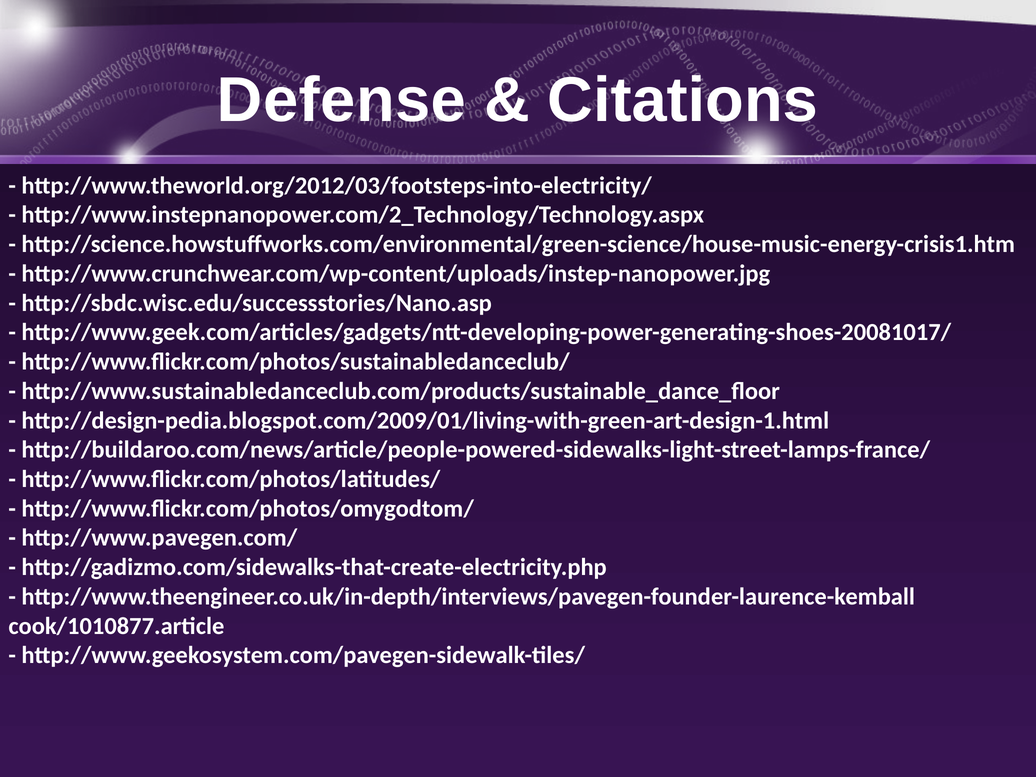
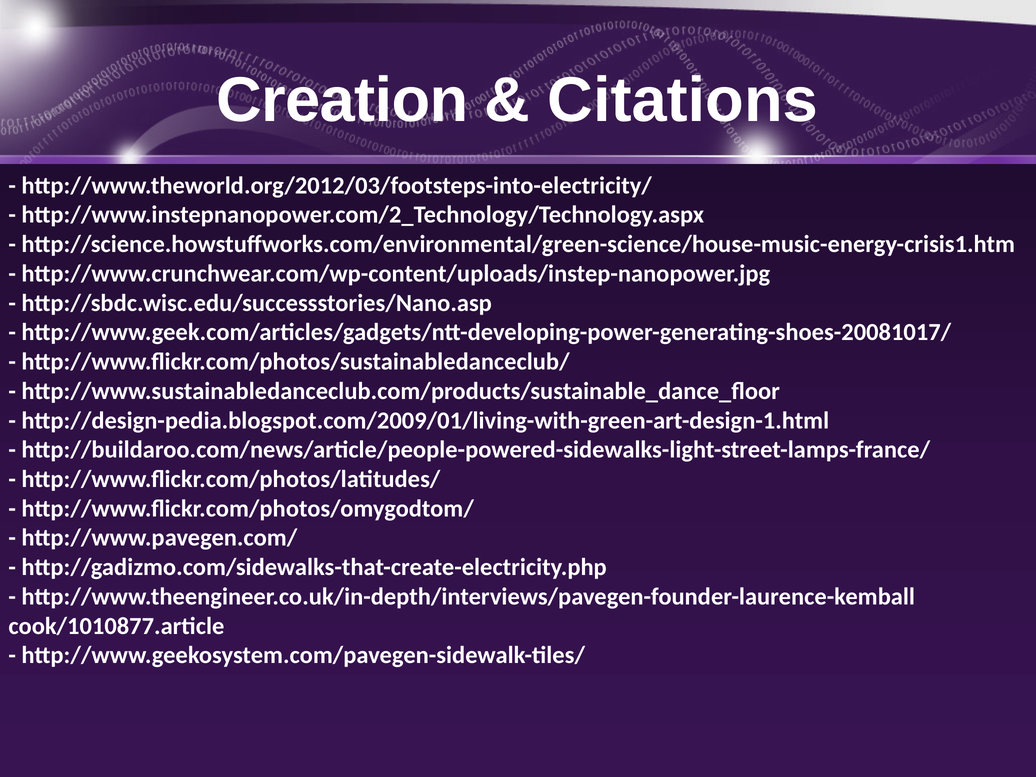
Defense: Defense -> Creation
